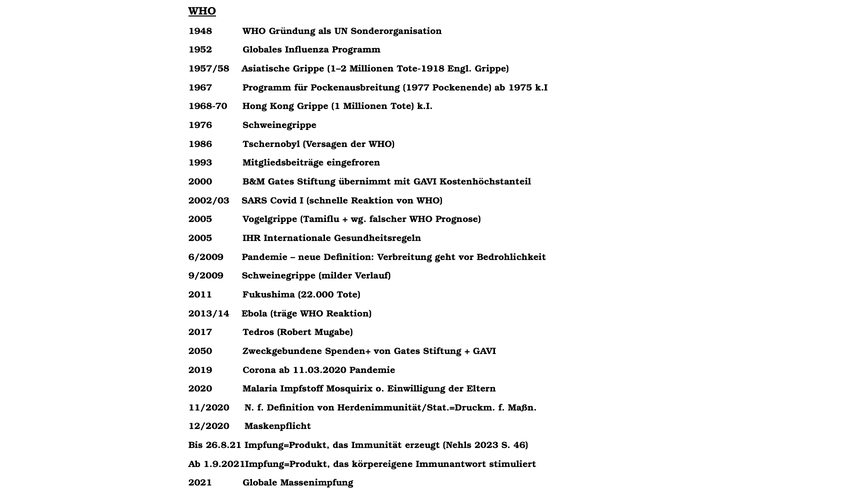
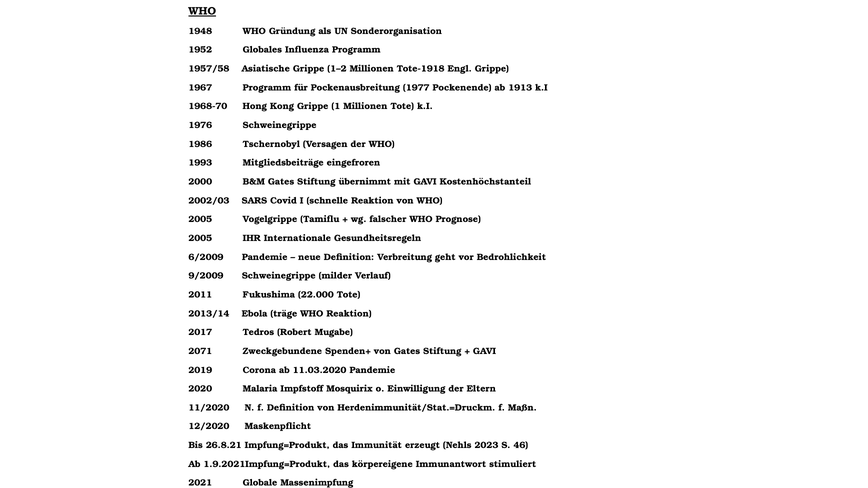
1975: 1975 -> 1913
2050: 2050 -> 2071
